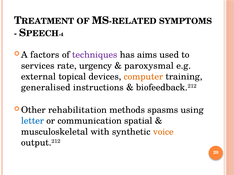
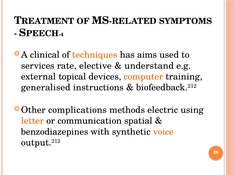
factors: factors -> clinical
techniques colour: purple -> orange
urgency: urgency -> elective
paroxysmal: paroxysmal -> understand
rehabilitation: rehabilitation -> complications
spasms: spasms -> electric
letter colour: blue -> orange
musculoskeletal: musculoskeletal -> benzodiazepines
